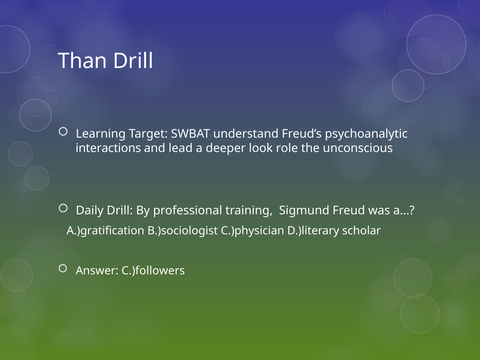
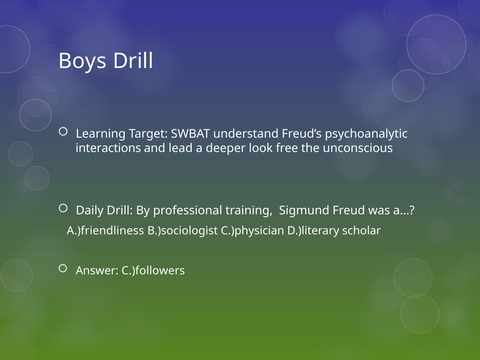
Than: Than -> Boys
role: role -> free
A.)gratification: A.)gratification -> A.)friendliness
